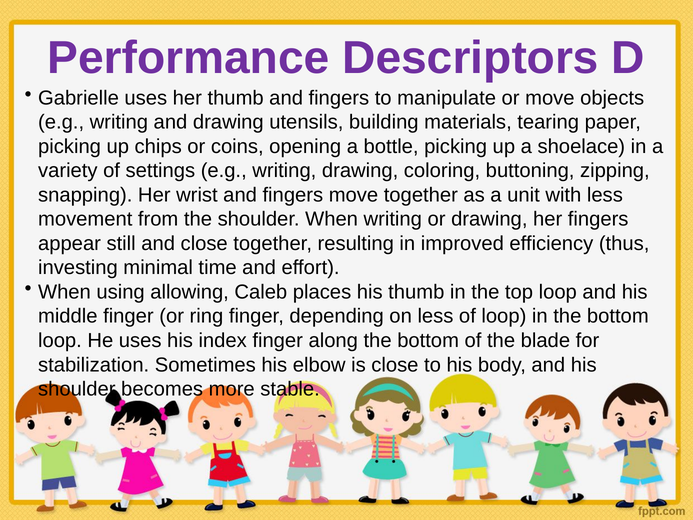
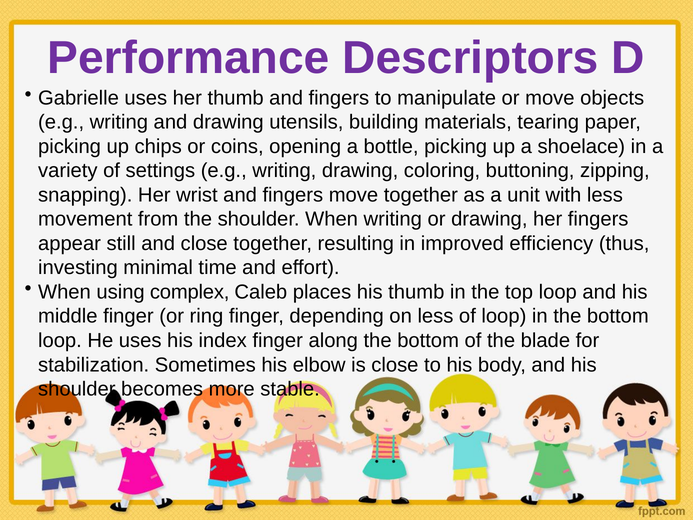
allowing: allowing -> complex
